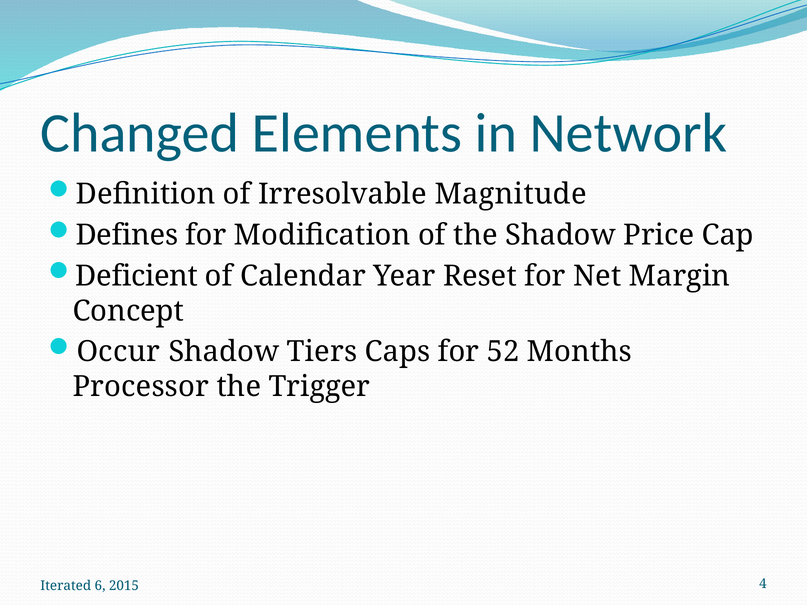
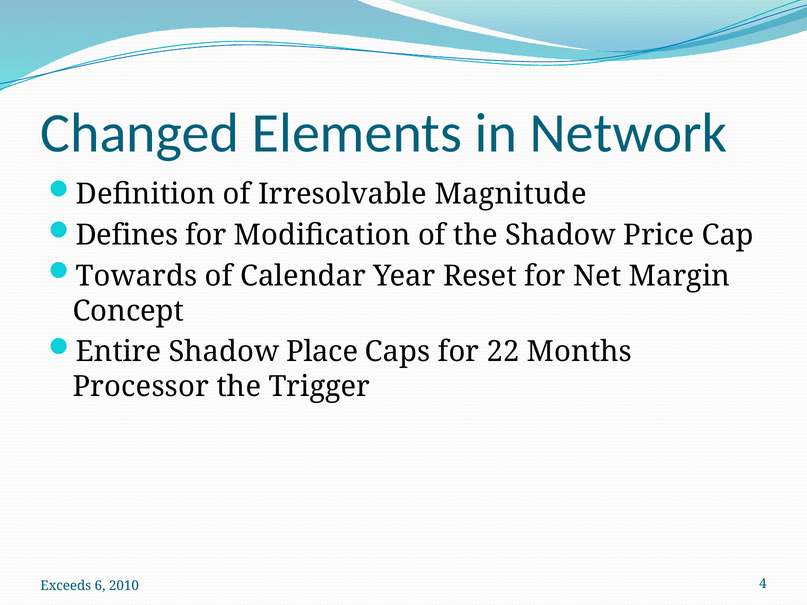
Deficient: Deficient -> Towards
Occur: Occur -> Entire
Tiers: Tiers -> Place
52: 52 -> 22
Iterated: Iterated -> Exceeds
2015: 2015 -> 2010
